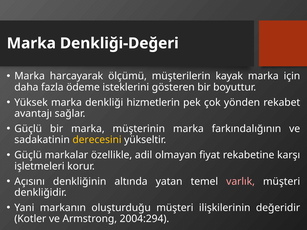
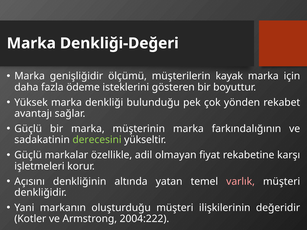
harcayarak: harcayarak -> genişliğidir
hizmetlerin: hizmetlerin -> bulunduğu
derecesini colour: yellow -> light green
2004:294: 2004:294 -> 2004:222
